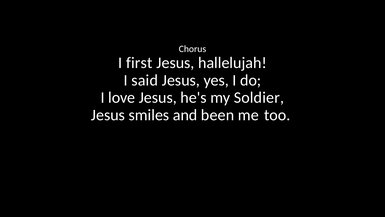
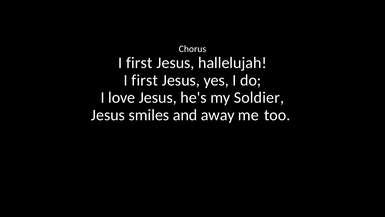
said at (145, 80): said -> first
been: been -> away
